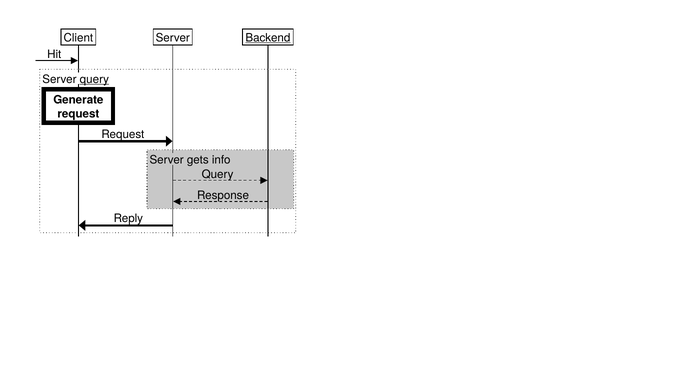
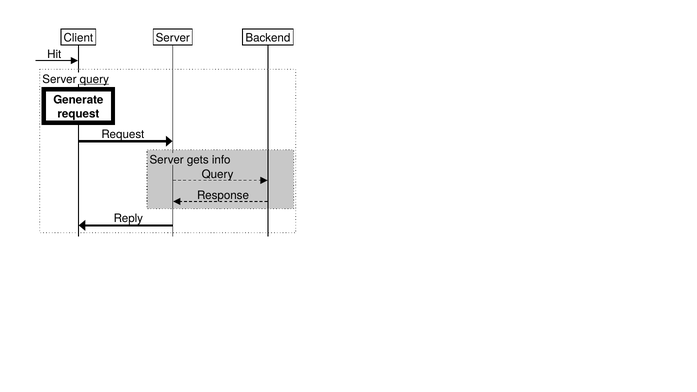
Backend underline: present -> none
